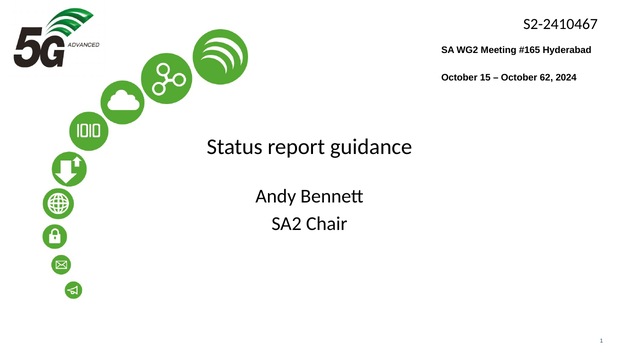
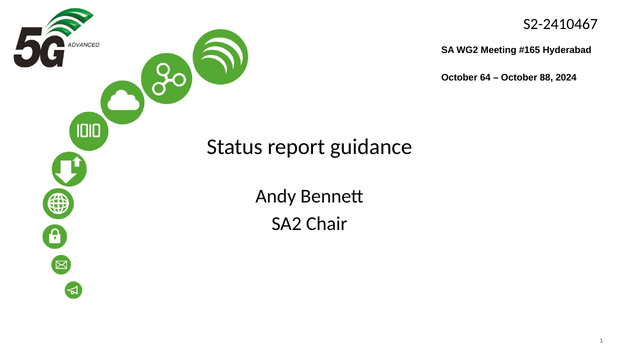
15: 15 -> 64
62: 62 -> 88
